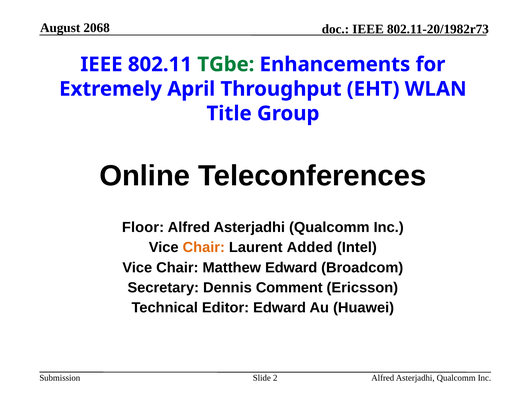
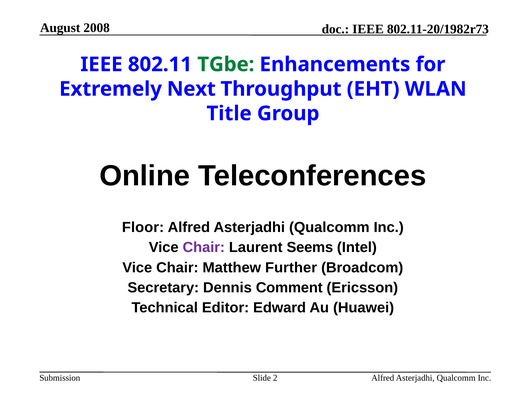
2068: 2068 -> 2008
April: April -> Next
Chair at (204, 248) colour: orange -> purple
Added: Added -> Seems
Matthew Edward: Edward -> Further
